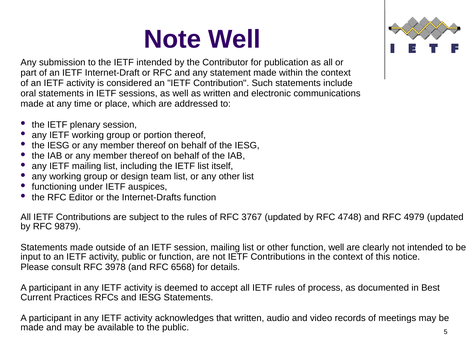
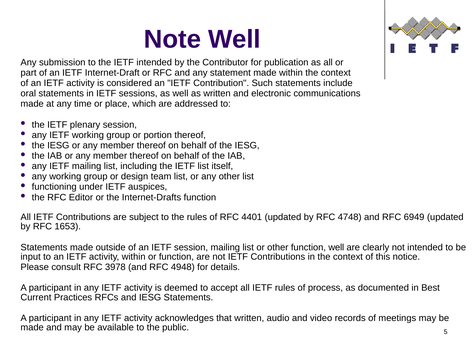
3767: 3767 -> 4401
4979: 4979 -> 6949
9879: 9879 -> 1653
activity public: public -> within
6568: 6568 -> 4948
